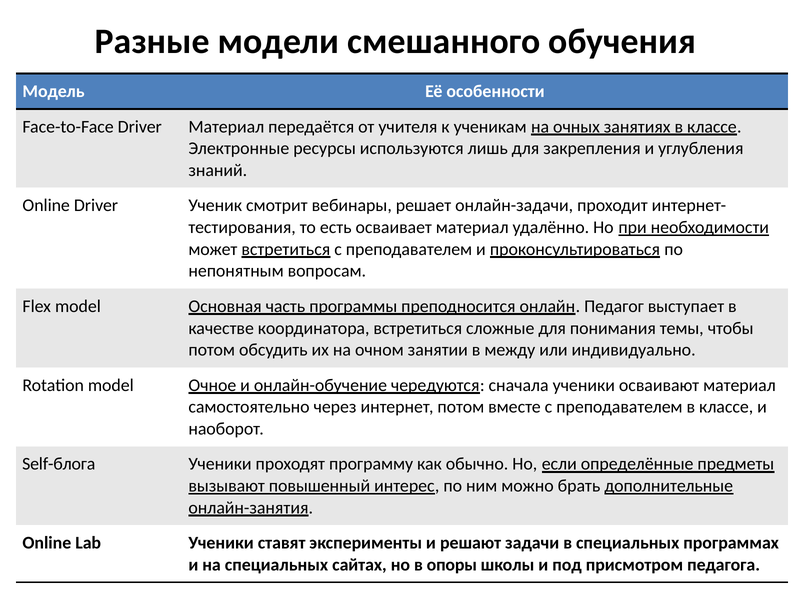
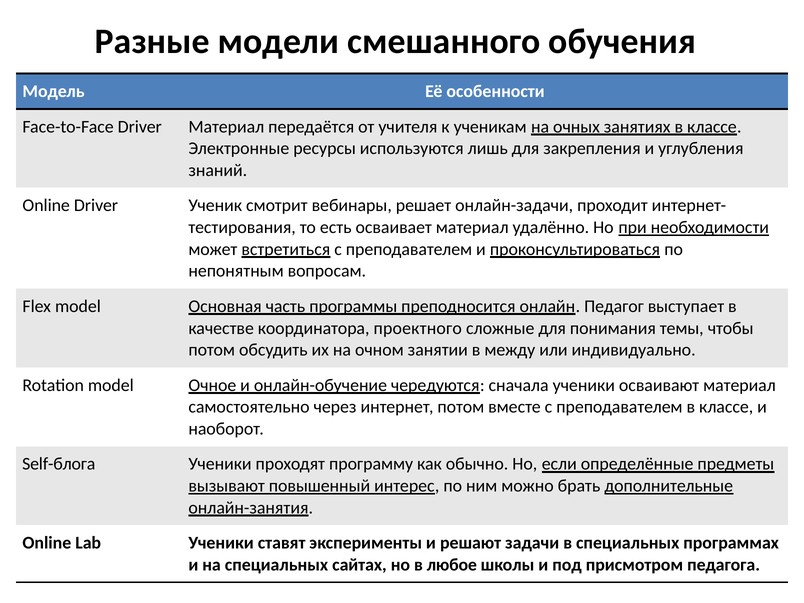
координатора встретиться: встретиться -> проектного
опоры: опоры -> любое
